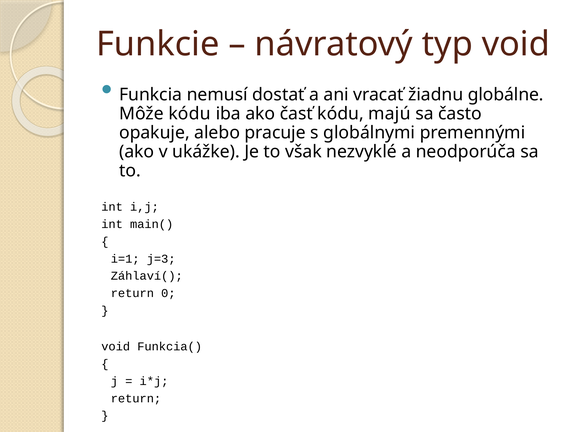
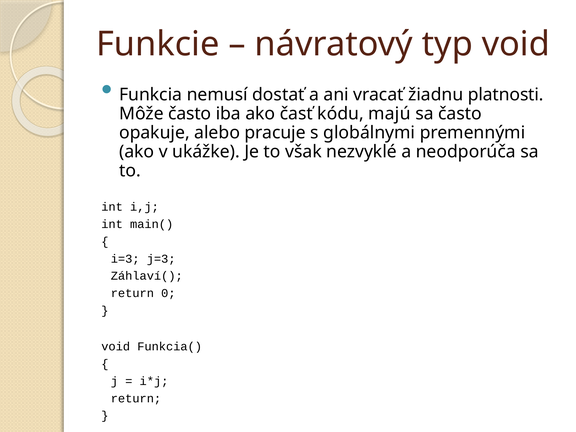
globálne: globálne -> platnosti
Môže kódu: kódu -> často
i=1: i=1 -> i=3
